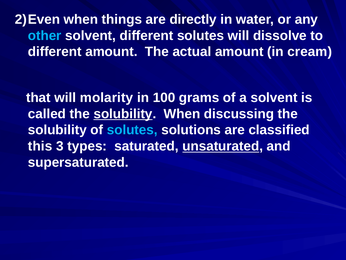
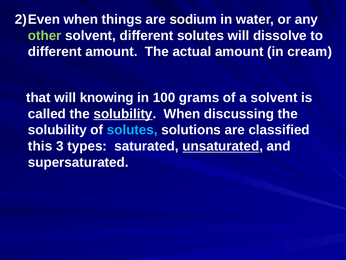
directly: directly -> sodium
other colour: light blue -> light green
molarity: molarity -> knowing
